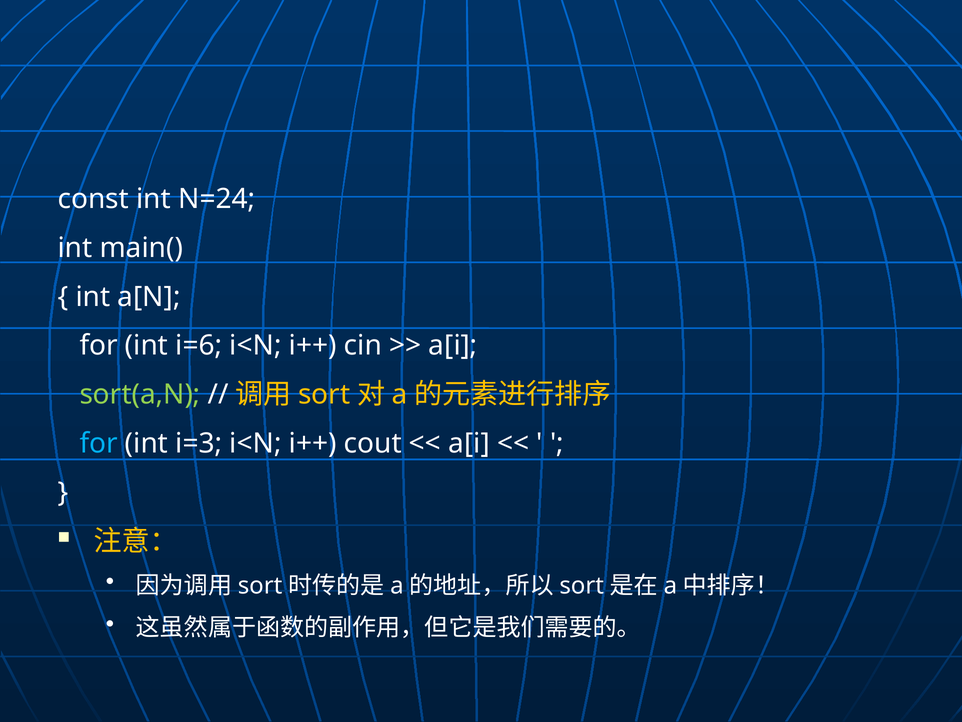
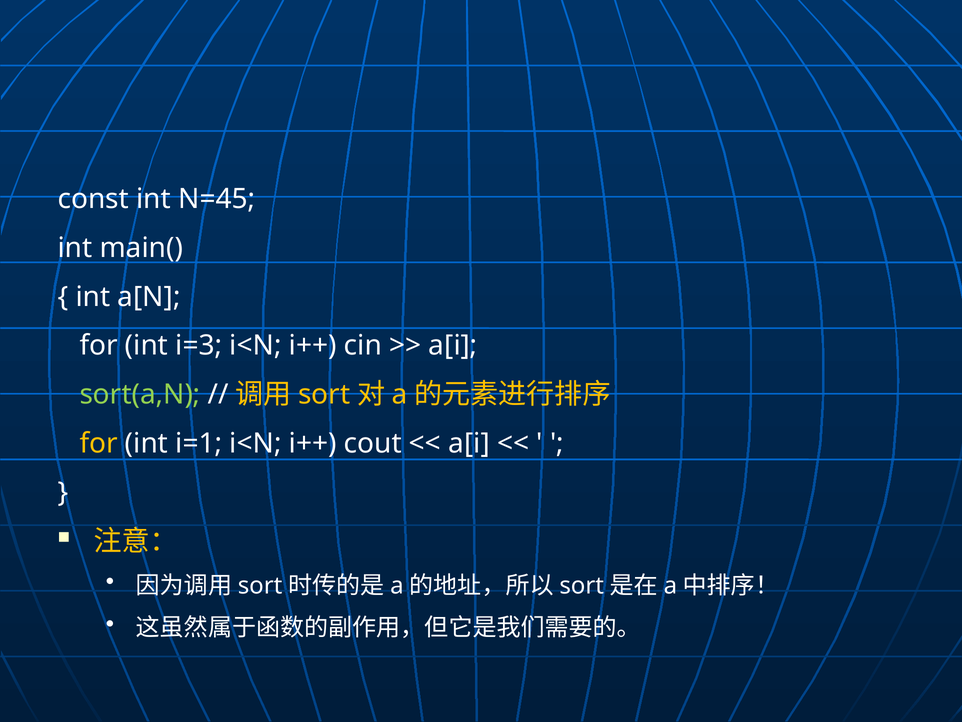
N=24: N=24 -> N=45
i=6: i=6 -> i=3
for at (99, 443) colour: light blue -> yellow
i=3: i=3 -> i=1
